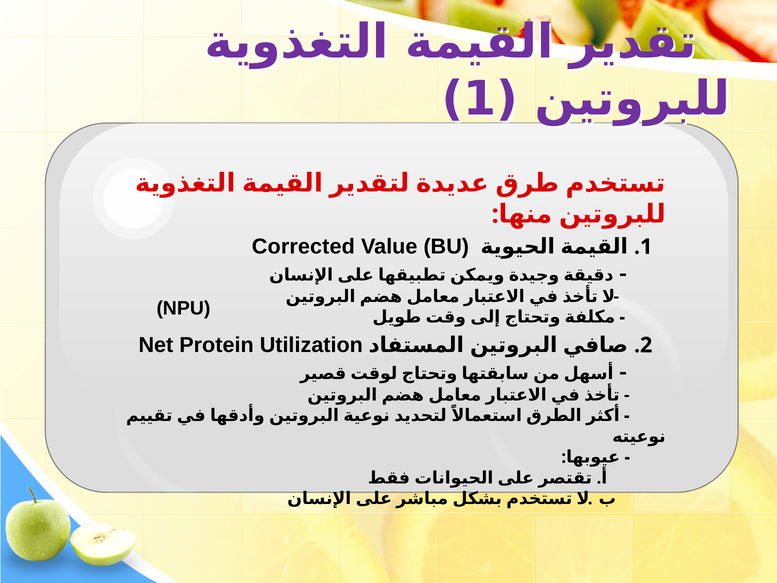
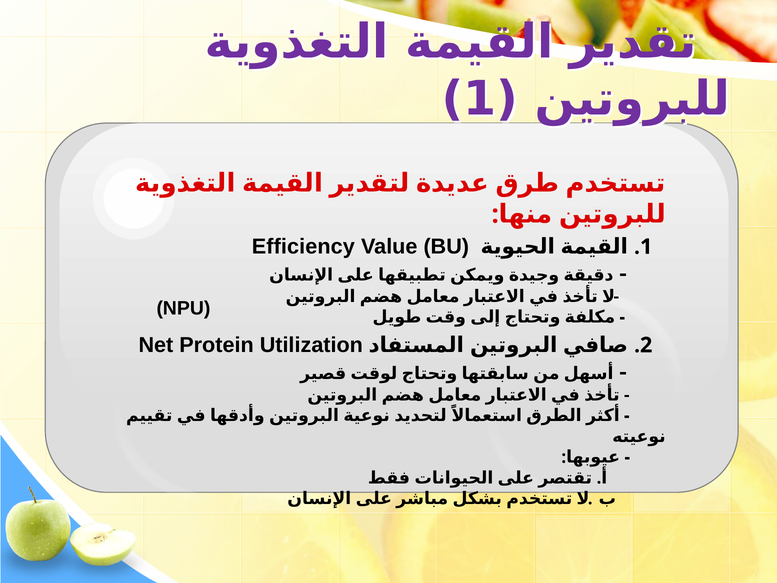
Corrected: Corrected -> Efficiency
